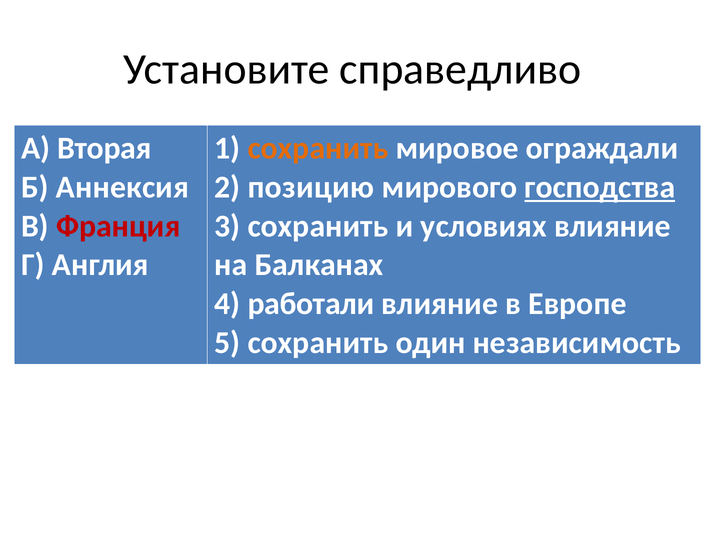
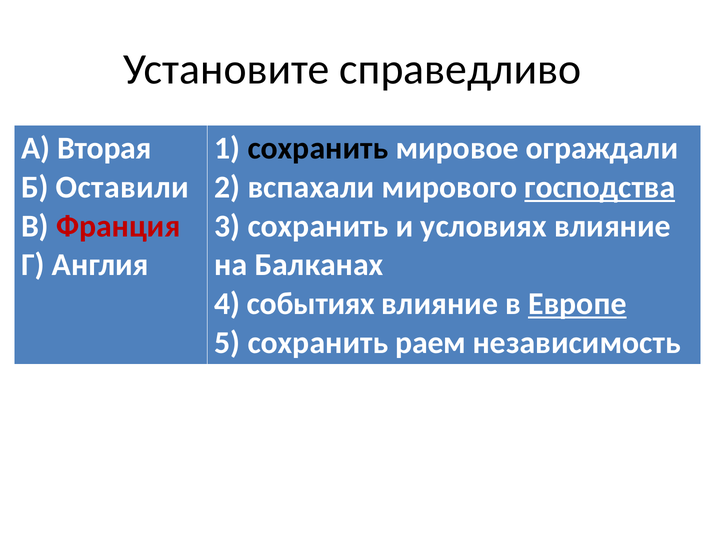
сохранить at (318, 148) colour: orange -> black
Аннексия: Аннексия -> Оставили
позицию: позицию -> вспахали
работали: работали -> событиях
Европе underline: none -> present
один: один -> раем
